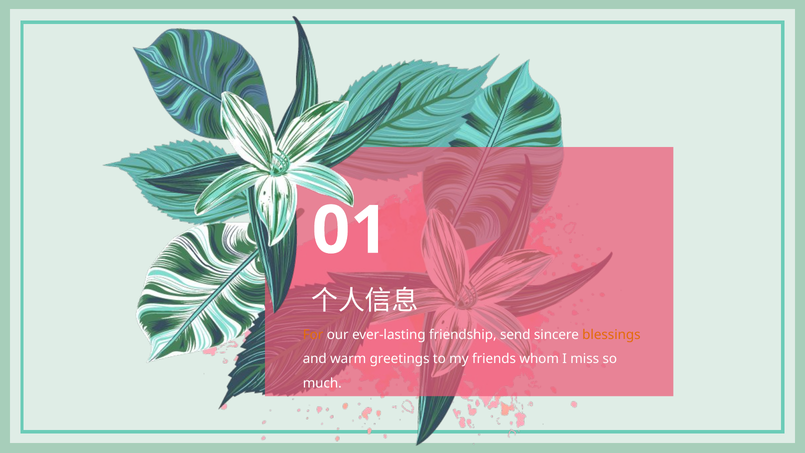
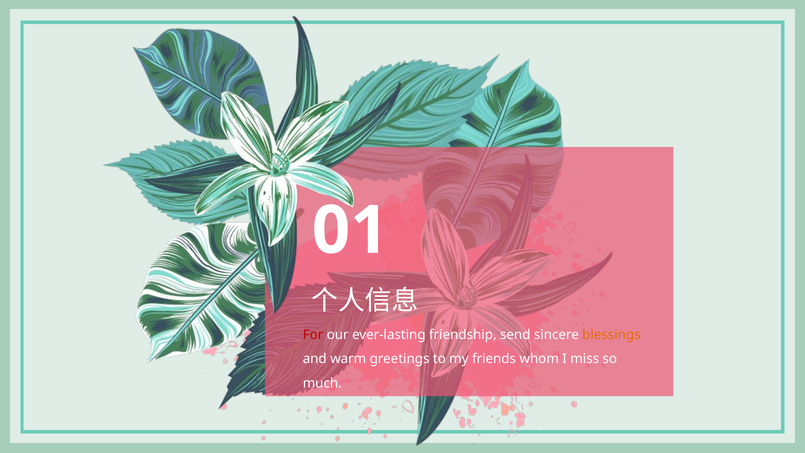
For colour: orange -> red
